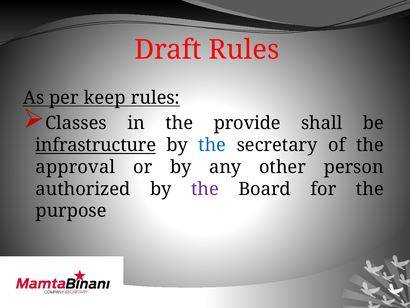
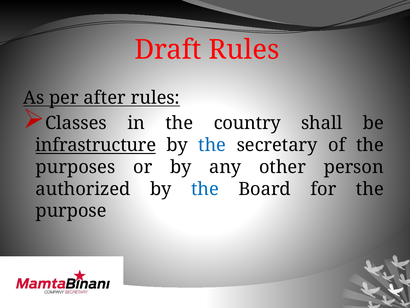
keep: keep -> after
provide: provide -> country
approval: approval -> purposes
the at (205, 189) colour: purple -> blue
